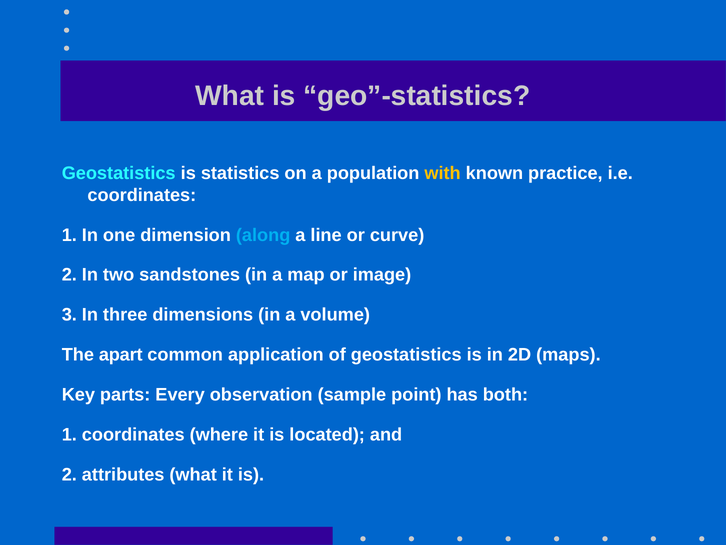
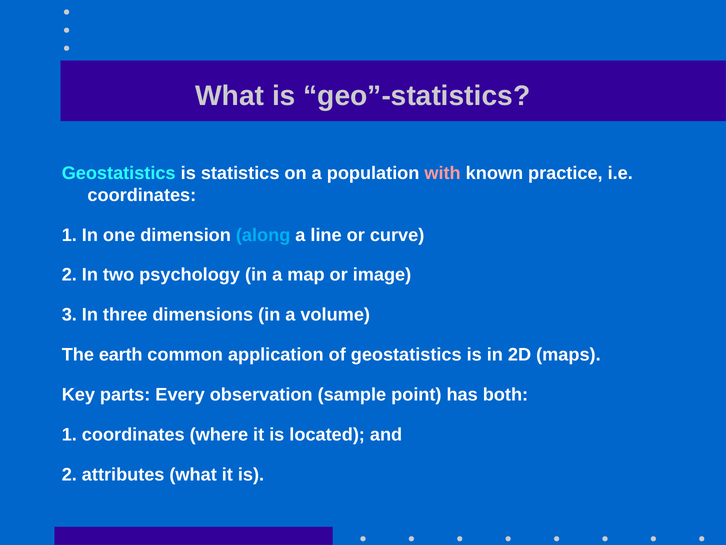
with colour: yellow -> pink
sandstones: sandstones -> psychology
apart: apart -> earth
